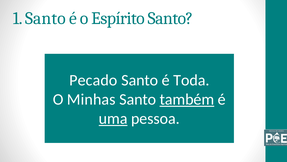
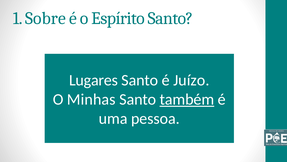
1 Santo: Santo -> Sobre
Pecado: Pecado -> Lugares
Toda: Toda -> Juízo
uma underline: present -> none
